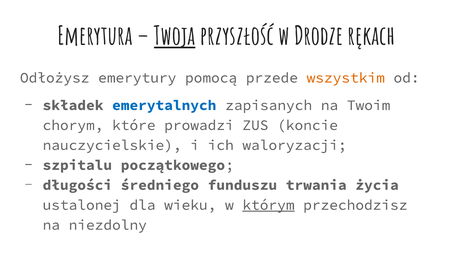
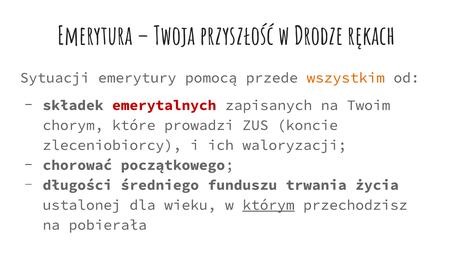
Twoja underline: present -> none
Odłożysz: Odłożysz -> Sytuacji
emerytalnych colour: blue -> red
nauczycielskie: nauczycielskie -> zleceniobiorcy
szpitalu: szpitalu -> chorować
niezdolny: niezdolny -> pobierała
